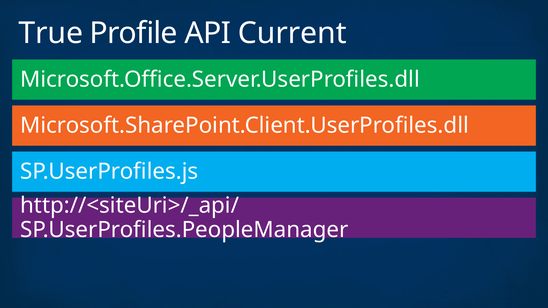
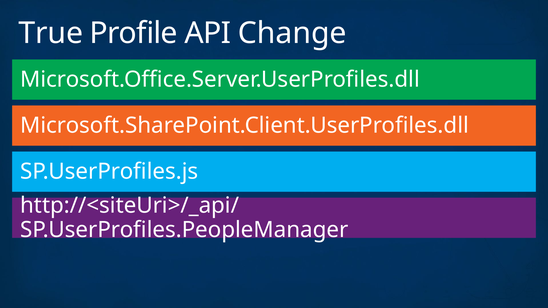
Current: Current -> Change
